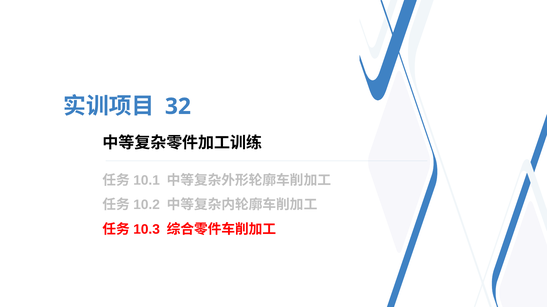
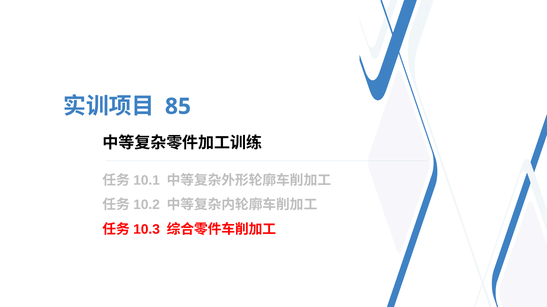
32: 32 -> 85
